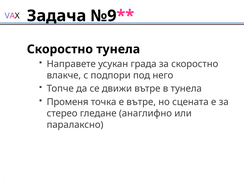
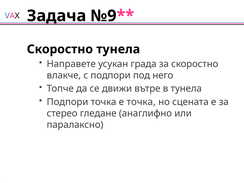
Променя at (68, 102): Променя -> Подпори
е вътре: вътре -> точка
